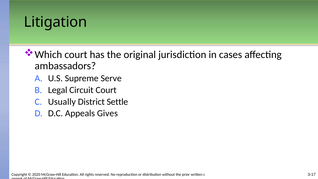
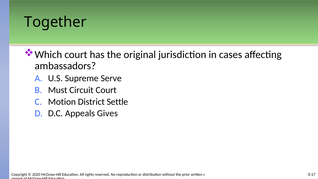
Litigation: Litigation -> Together
Legal: Legal -> Must
Usually: Usually -> Motion
